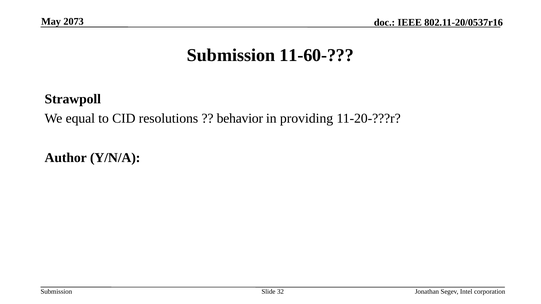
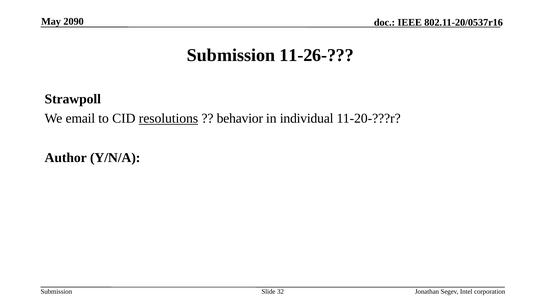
2073: 2073 -> 2090
11-60-: 11-60- -> 11-26-
equal: equal -> email
resolutions underline: none -> present
providing: providing -> individual
